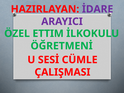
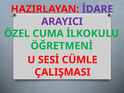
ETTIM: ETTIM -> CUMA
